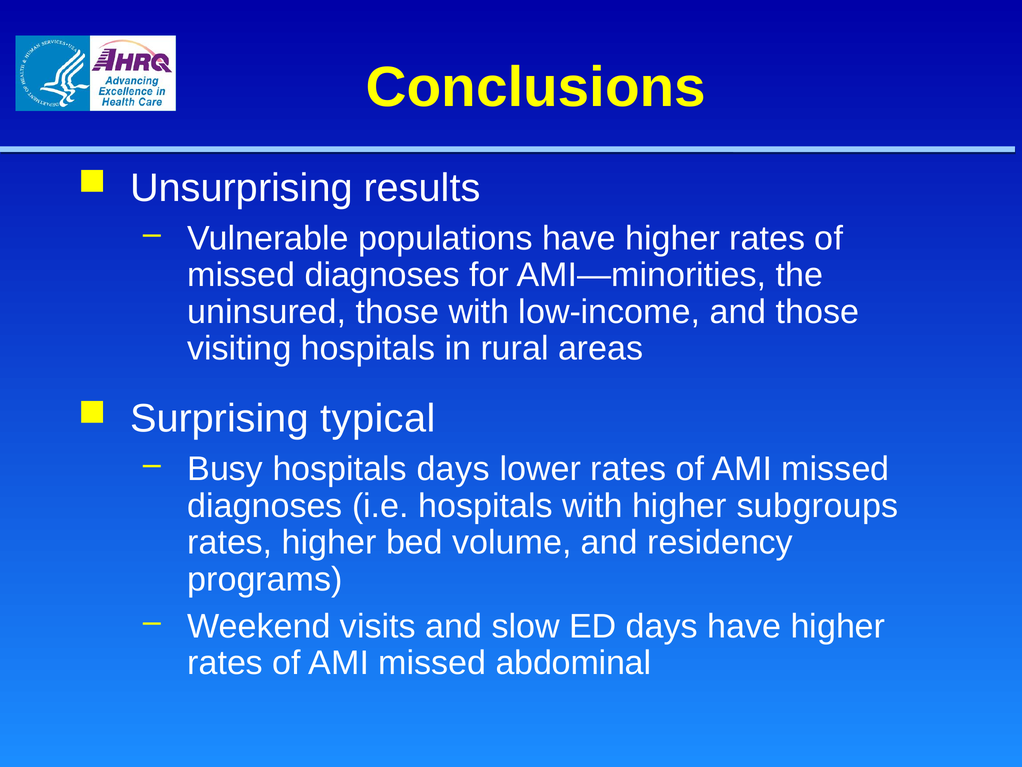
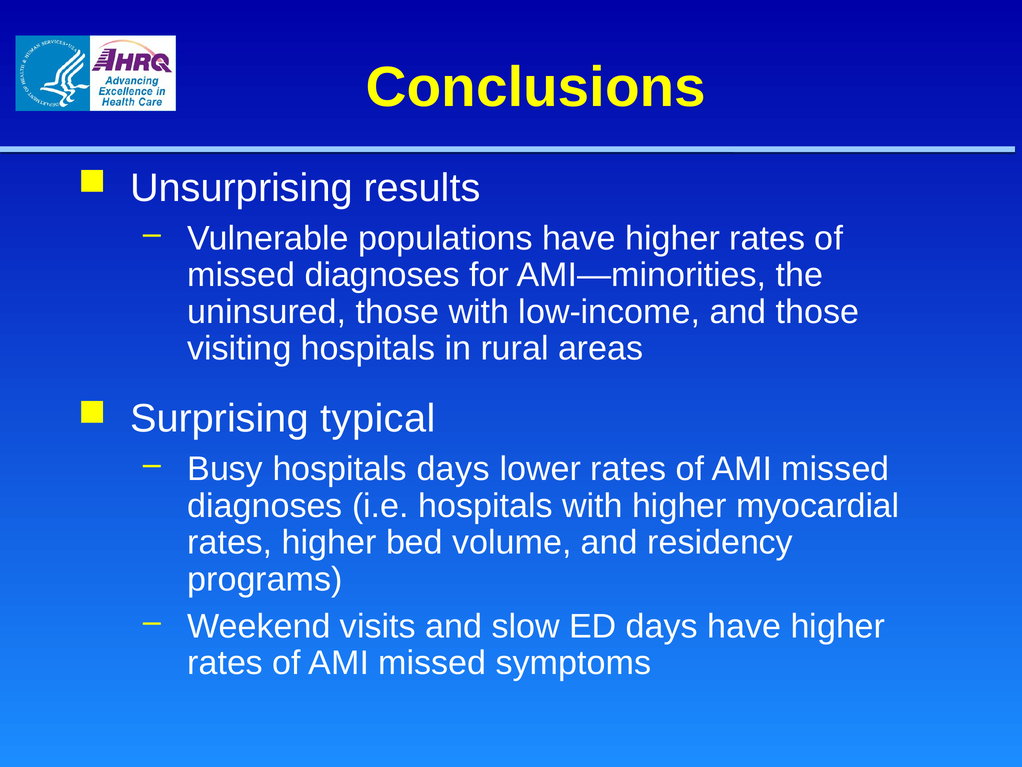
subgroups: subgroups -> myocardial
abdominal: abdominal -> symptoms
